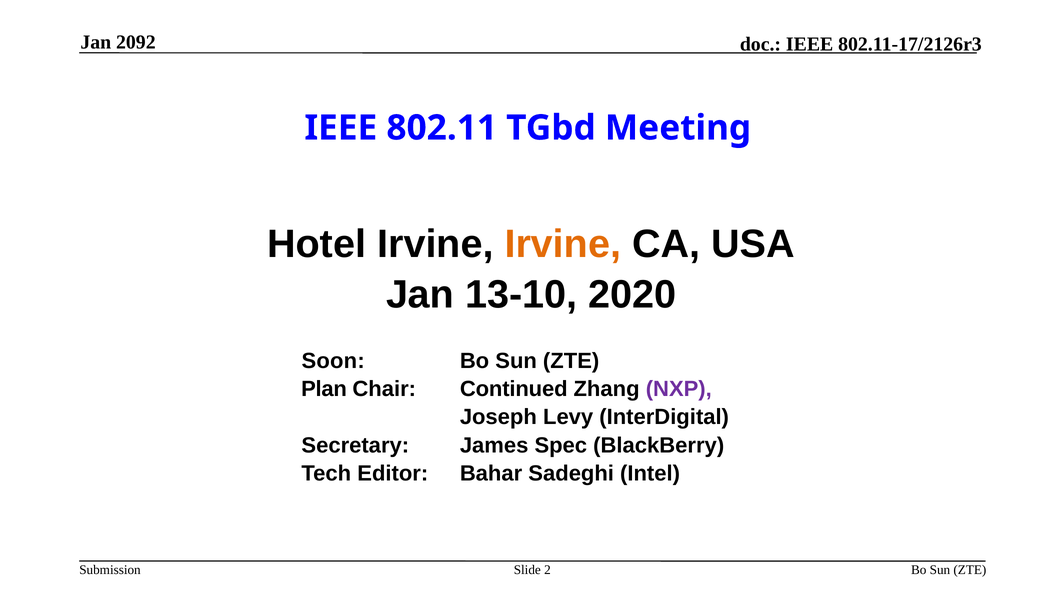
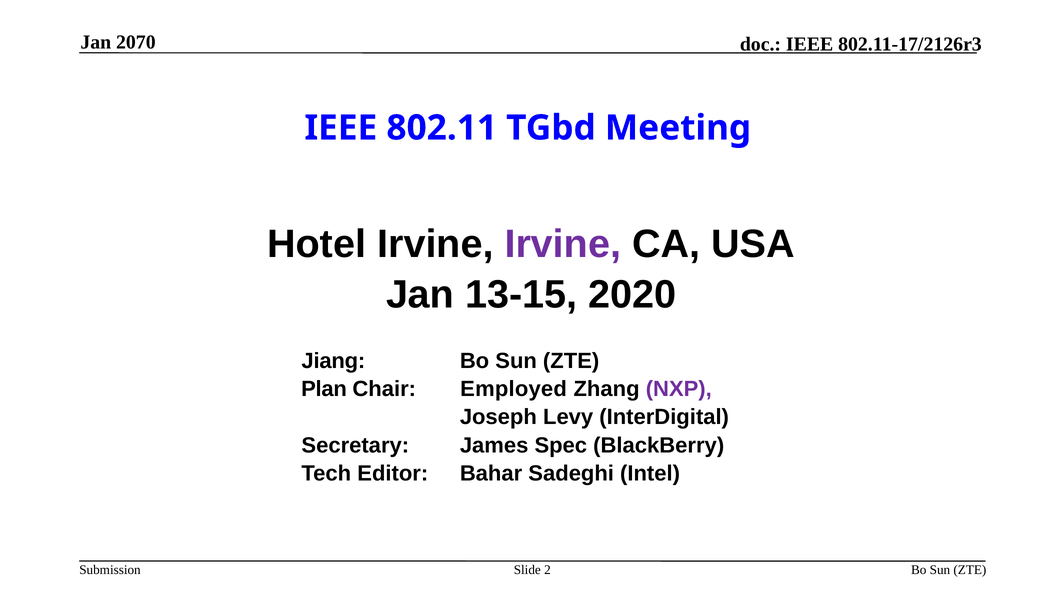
2092: 2092 -> 2070
Irvine at (563, 244) colour: orange -> purple
13-10: 13-10 -> 13-15
Soon: Soon -> Jiang
Continued: Continued -> Employed
